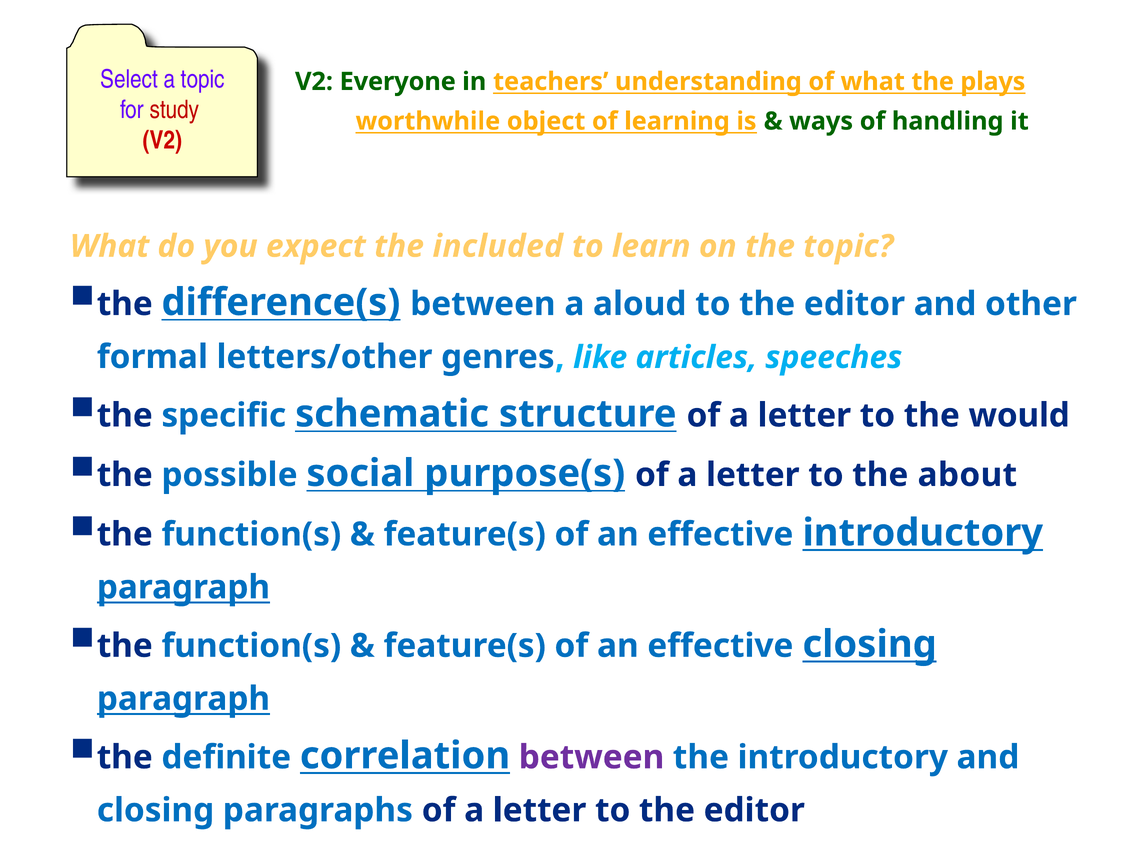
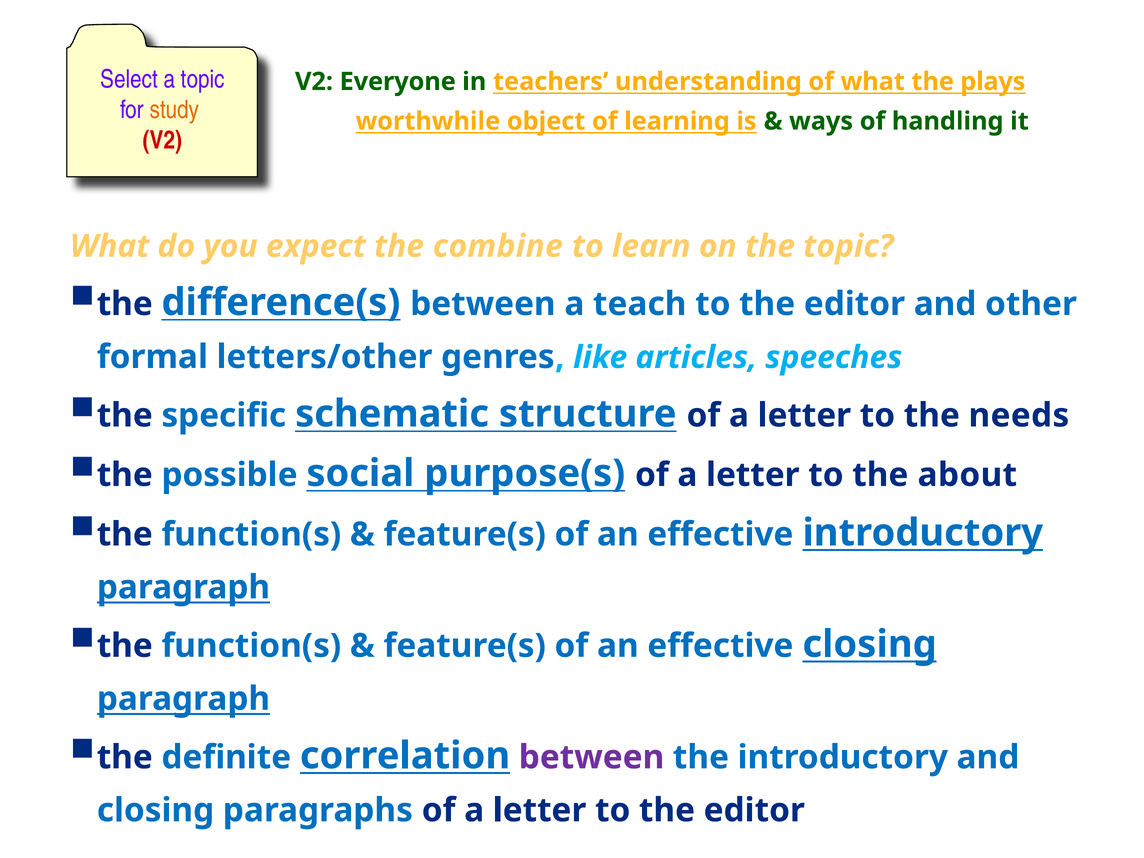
study colour: red -> orange
included: included -> combine
aloud: aloud -> teach
would: would -> needs
